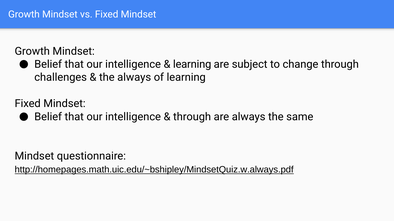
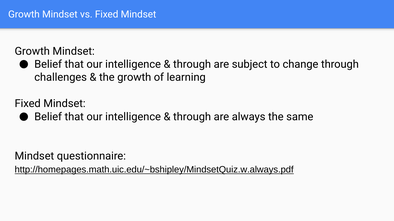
learning at (192, 64): learning -> through
the always: always -> growth
